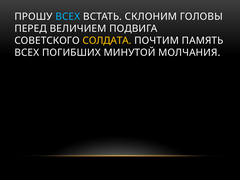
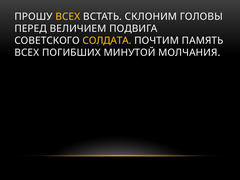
ВСЕХ at (68, 17) colour: light blue -> yellow
